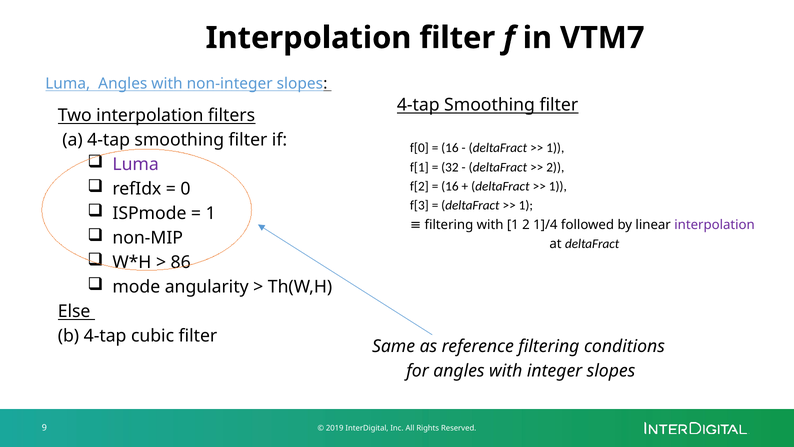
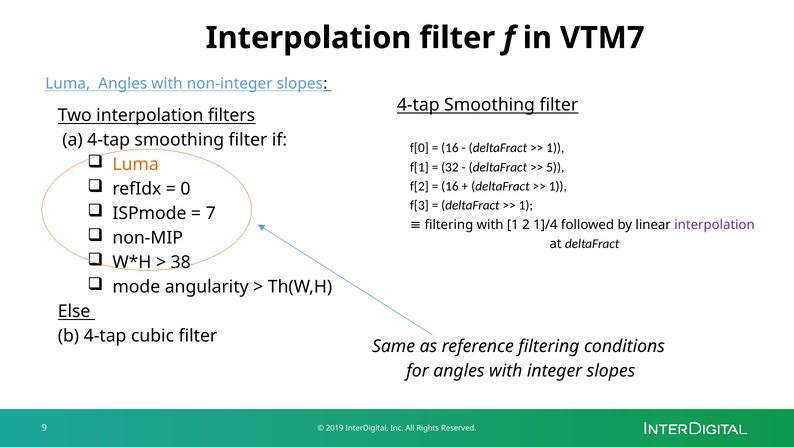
Luma at (136, 164) colour: purple -> orange
2 at (555, 167): 2 -> 5
1 at (211, 213): 1 -> 7
86: 86 -> 38
